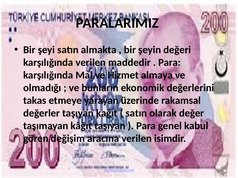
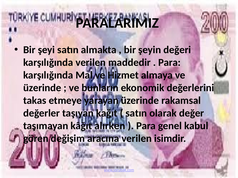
olmadığı at (42, 88): olmadığı -> üzerinde
kâğıt taşıyan: taşıyan -> alırken
